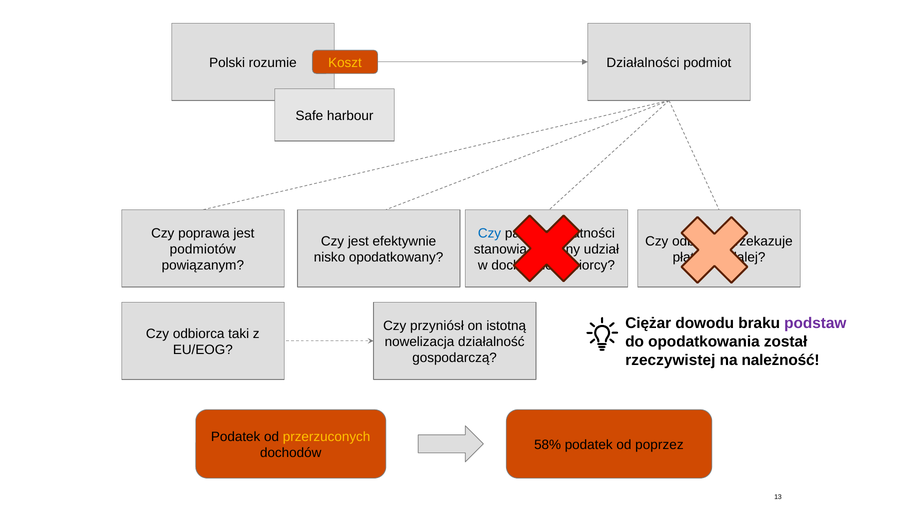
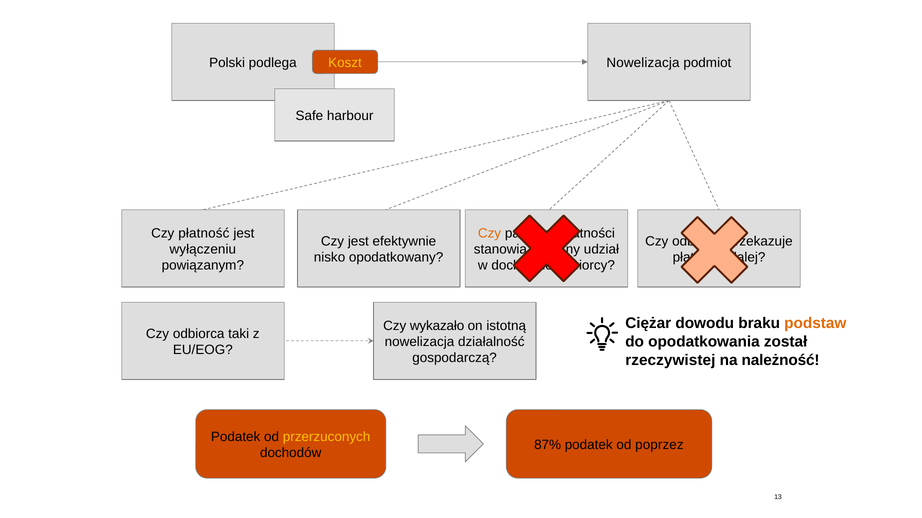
rozumie: rozumie -> podlega
Działalności at (643, 63): Działalności -> Nowelizacja
poprawa: poprawa -> płatność
Czy at (490, 234) colour: blue -> orange
podmiotów: podmiotów -> wyłączeniu
podstaw colour: purple -> orange
przyniósł: przyniósł -> wykazało
58%: 58% -> 87%
